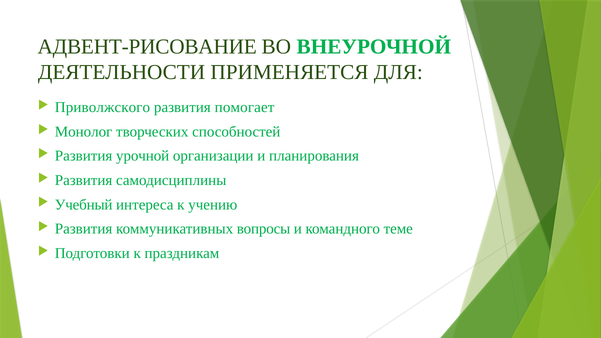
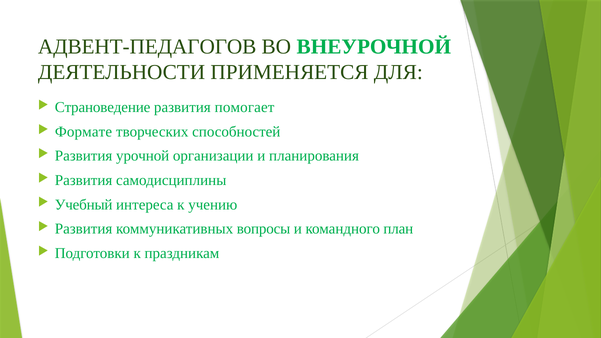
АДВЕНТ-РИСОВАНИЕ: АДВЕНТ-РИСОВАНИЕ -> АДВЕНТ-ПЕДАГОГОВ
Приволжского: Приволжского -> Страноведение
Монолог: Монолог -> Формате
теме: теме -> план
